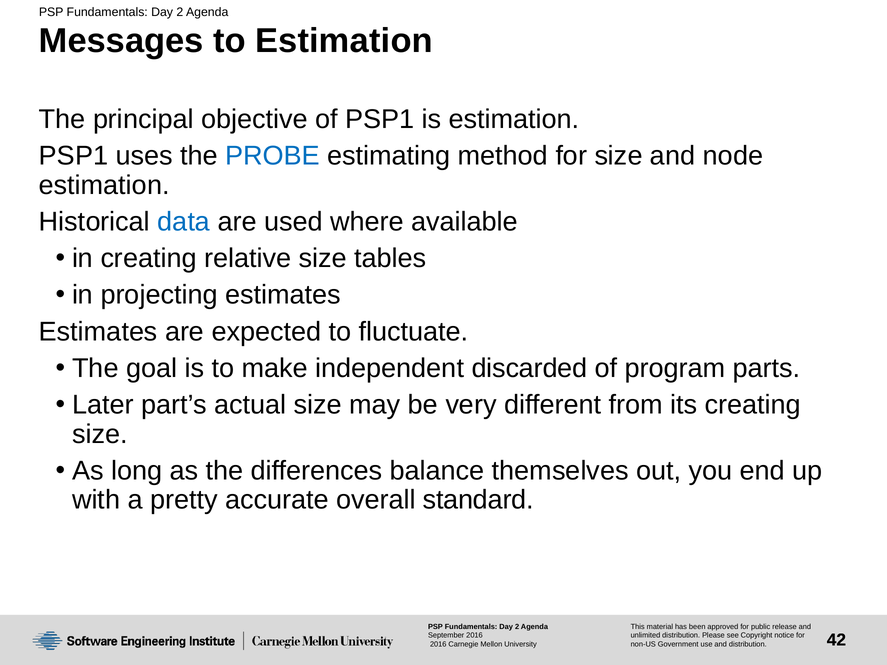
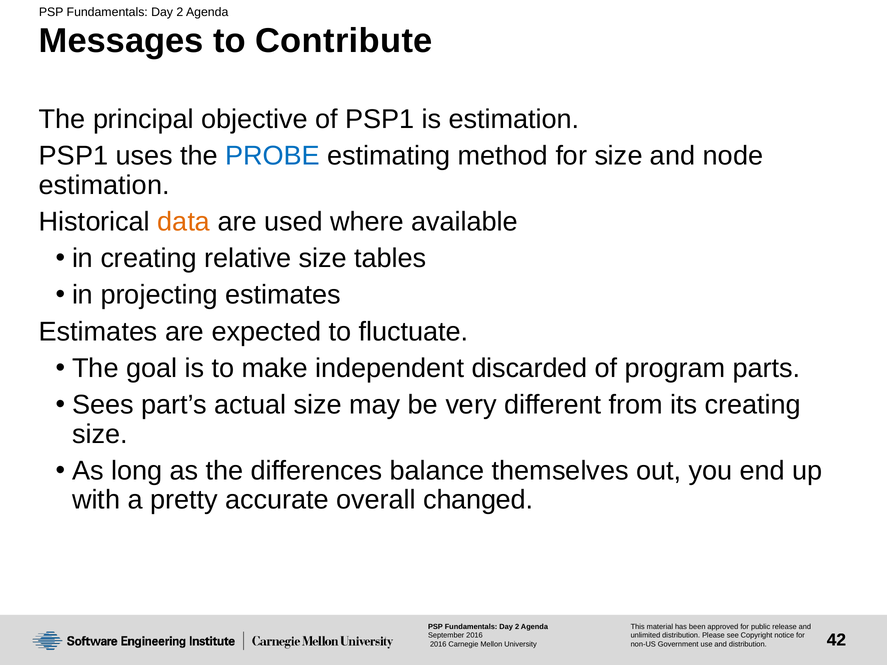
to Estimation: Estimation -> Contribute
data colour: blue -> orange
Later: Later -> Sees
standard: standard -> changed
